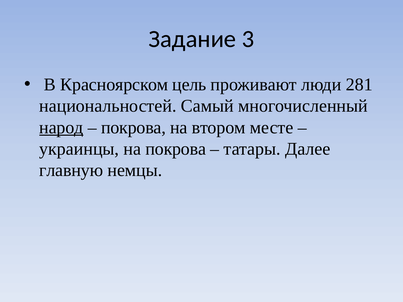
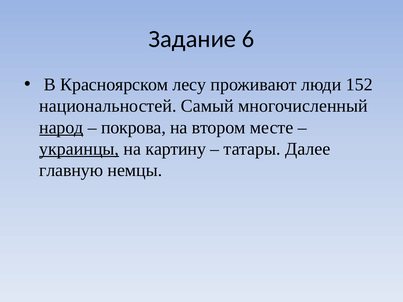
3: 3 -> 6
цель: цель -> лесу
281: 281 -> 152
украинцы underline: none -> present
на покрова: покрова -> картину
